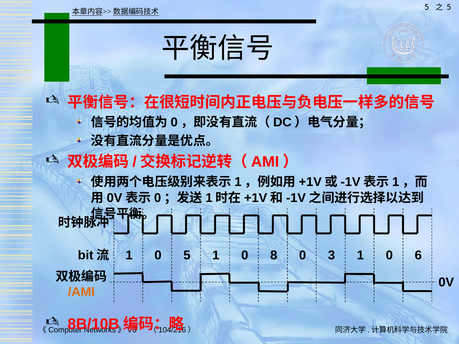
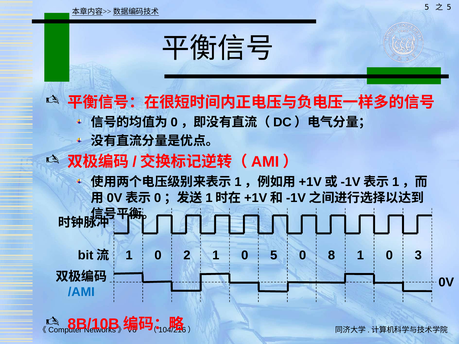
0 5: 5 -> 2
0 8: 8 -> 5
3: 3 -> 8
6: 6 -> 3
/AMI colour: orange -> blue
